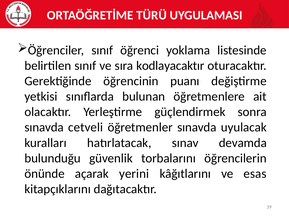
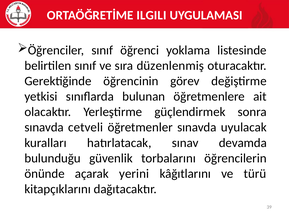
TÜRÜ: TÜRÜ -> ILGILI
kodlayacaktır: kodlayacaktır -> düzenlenmiş
puanı: puanı -> görev
esas: esas -> türü
